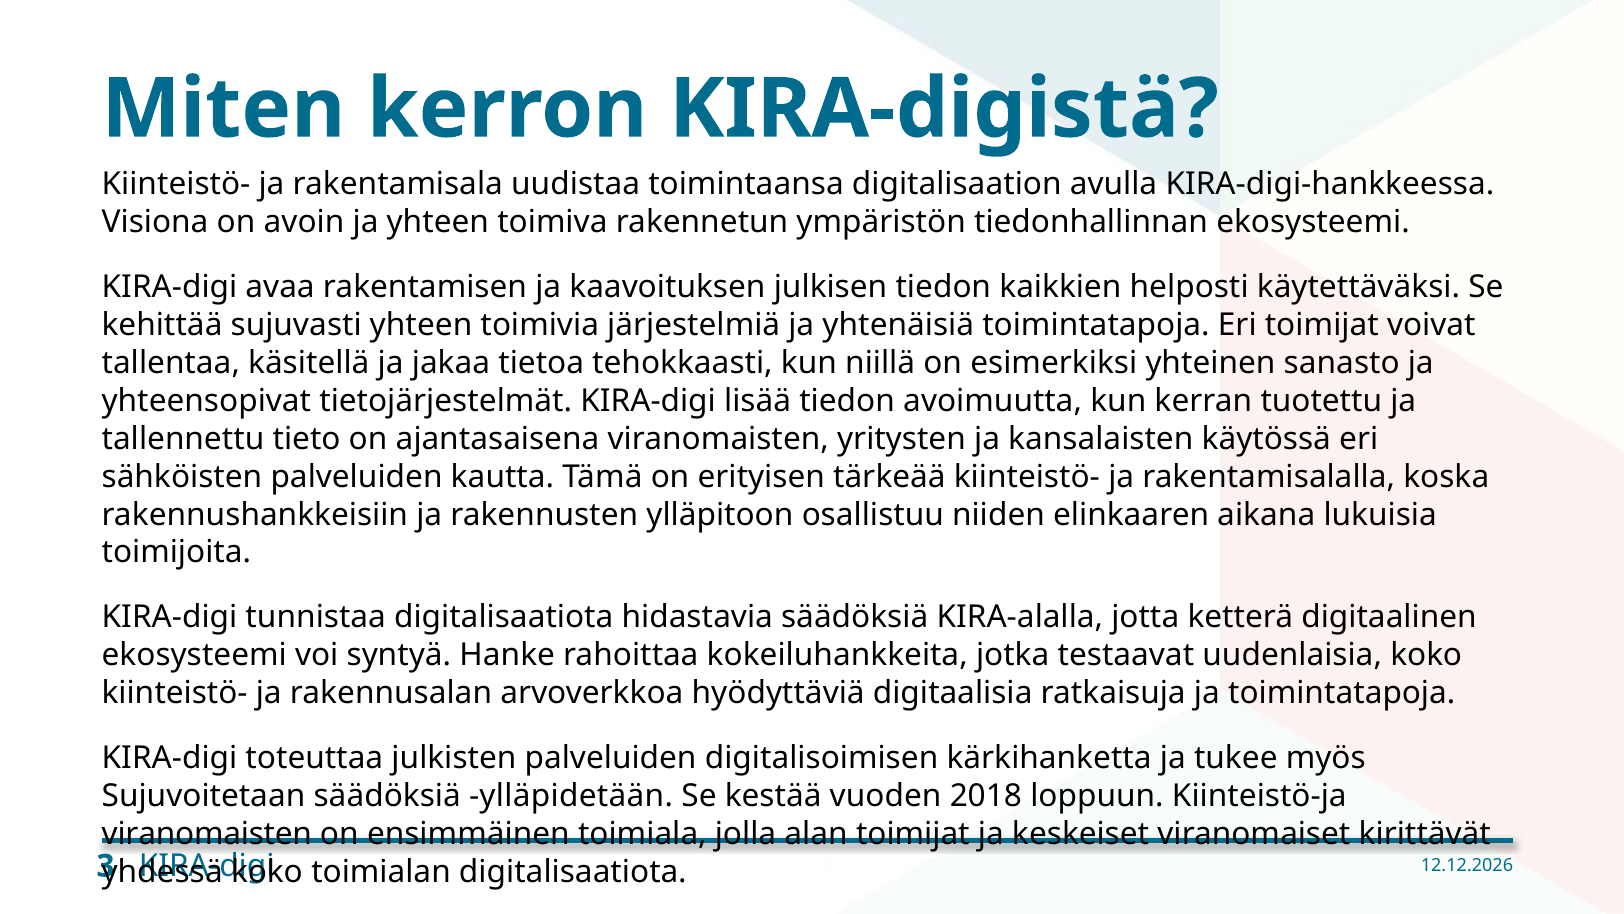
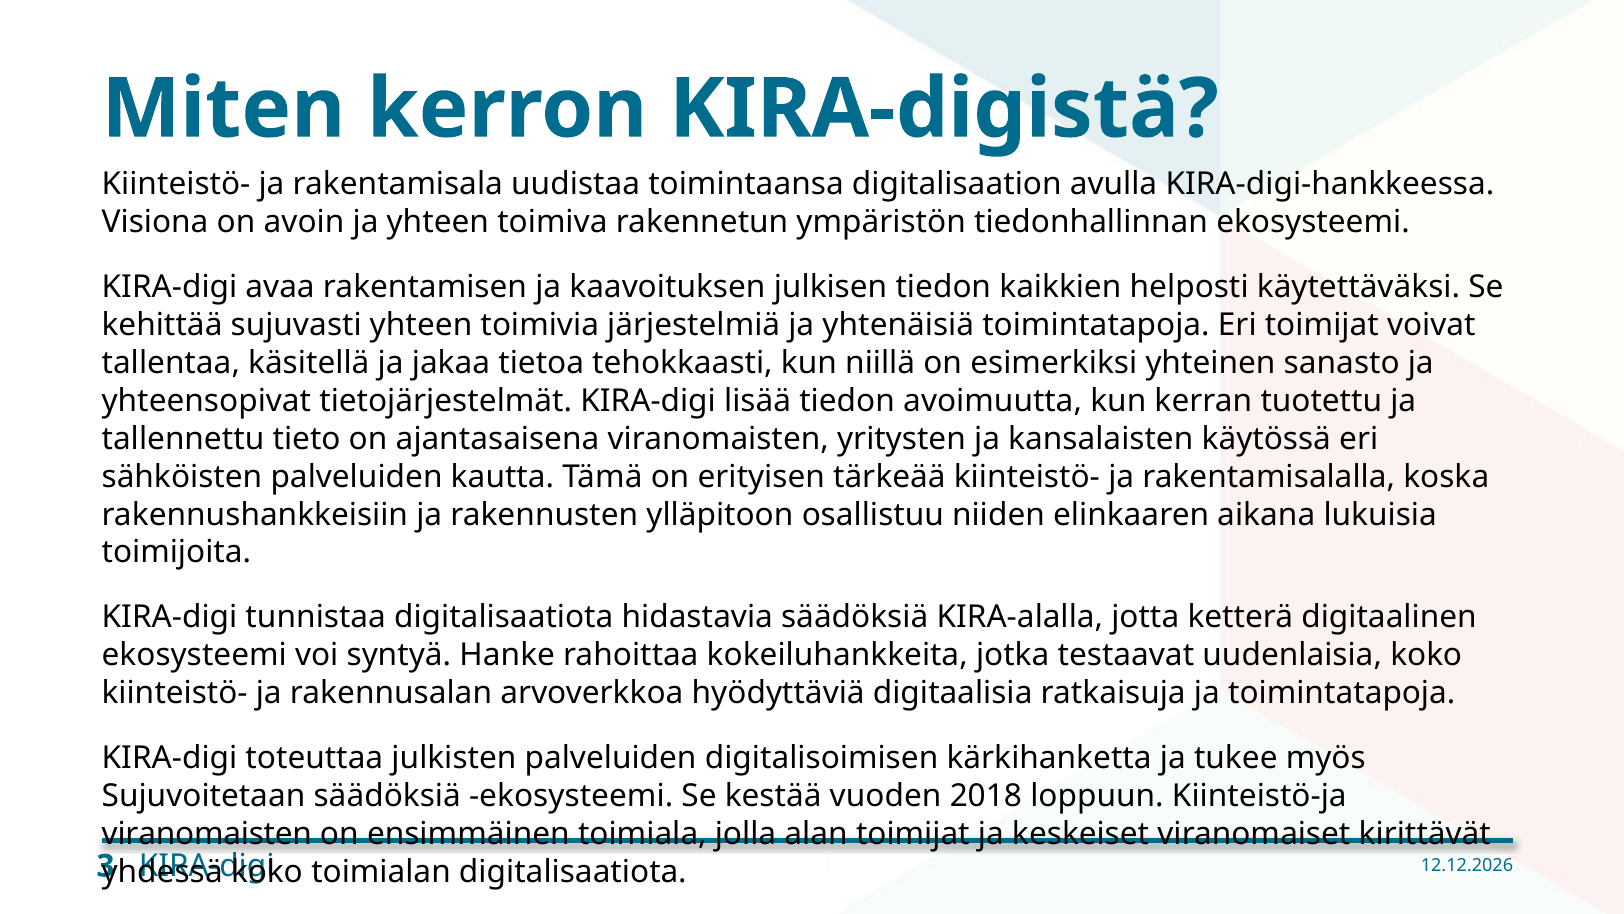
säädöksiä ylläpidetään: ylläpidetään -> ekosysteemi
